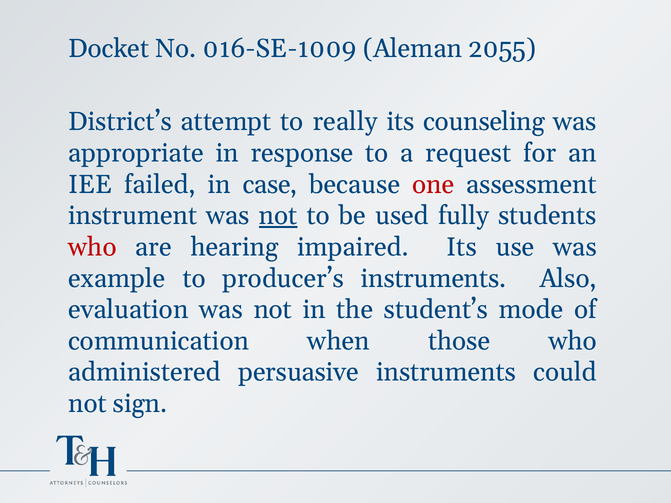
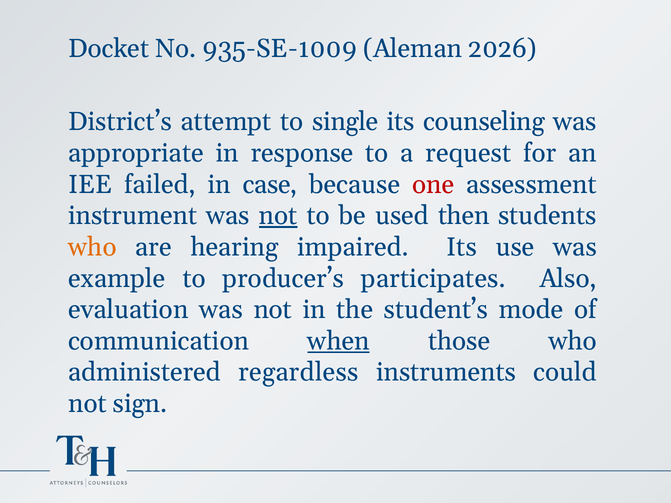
016-SE-1009: 016-SE-1009 -> 935-SE-1009
2055: 2055 -> 2026
really: really -> single
fully: fully -> then
who at (92, 247) colour: red -> orange
producer’s instruments: instruments -> participates
when underline: none -> present
persuasive: persuasive -> regardless
